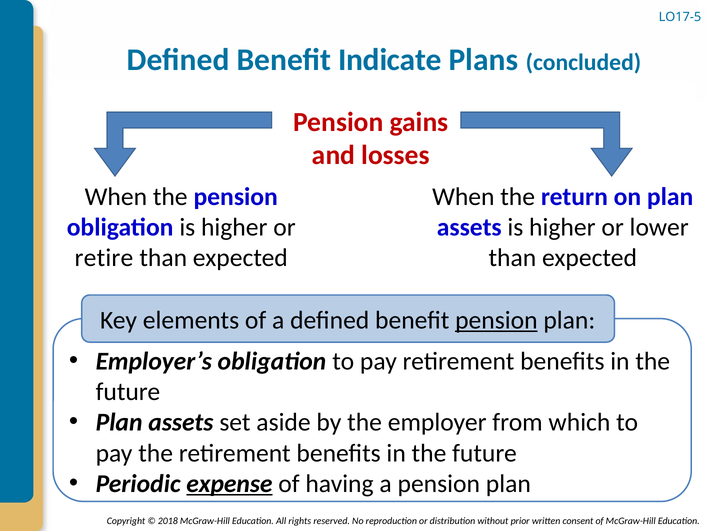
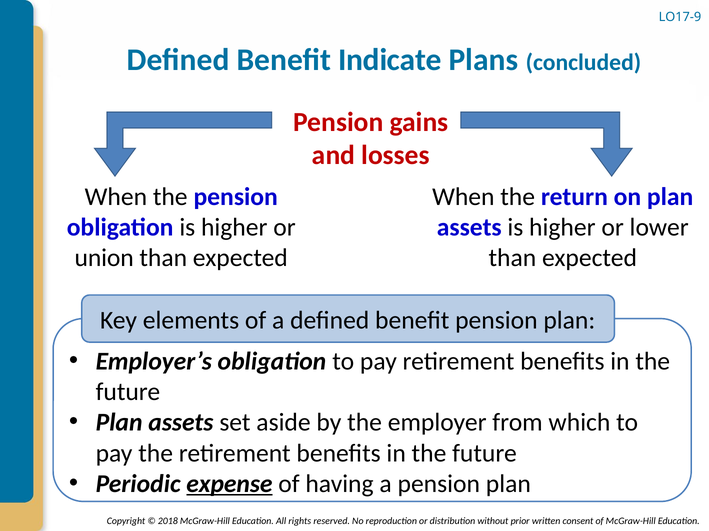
LO17-5: LO17-5 -> LO17-9
retire: retire -> union
pension at (496, 321) underline: present -> none
